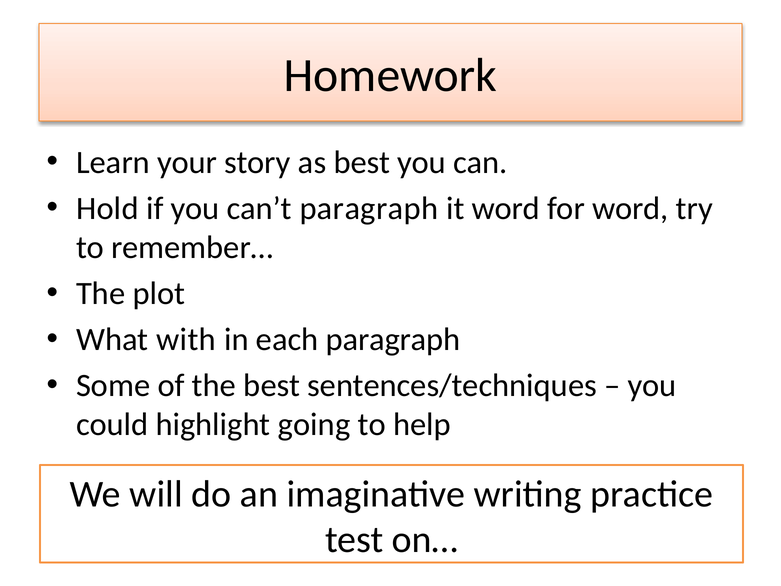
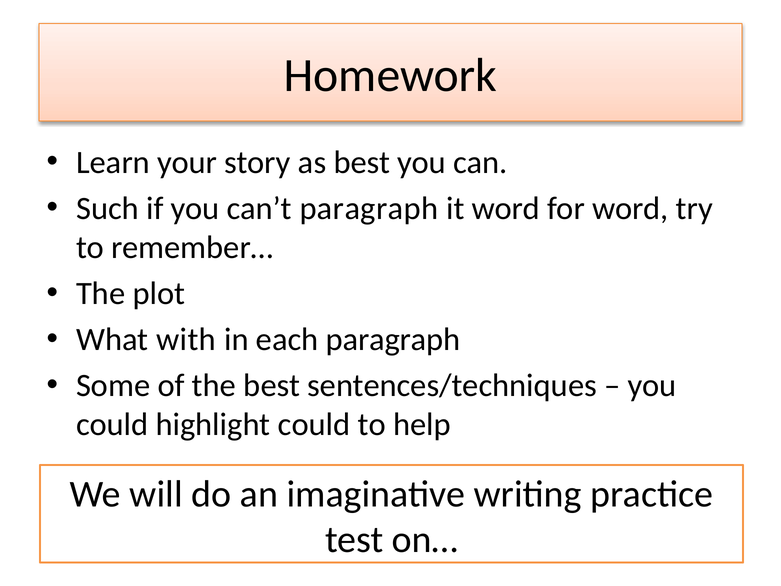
Hold: Hold -> Such
highlight going: going -> could
